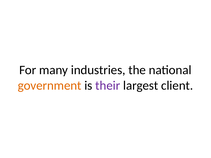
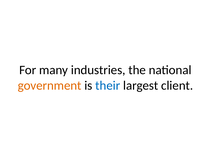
their colour: purple -> blue
